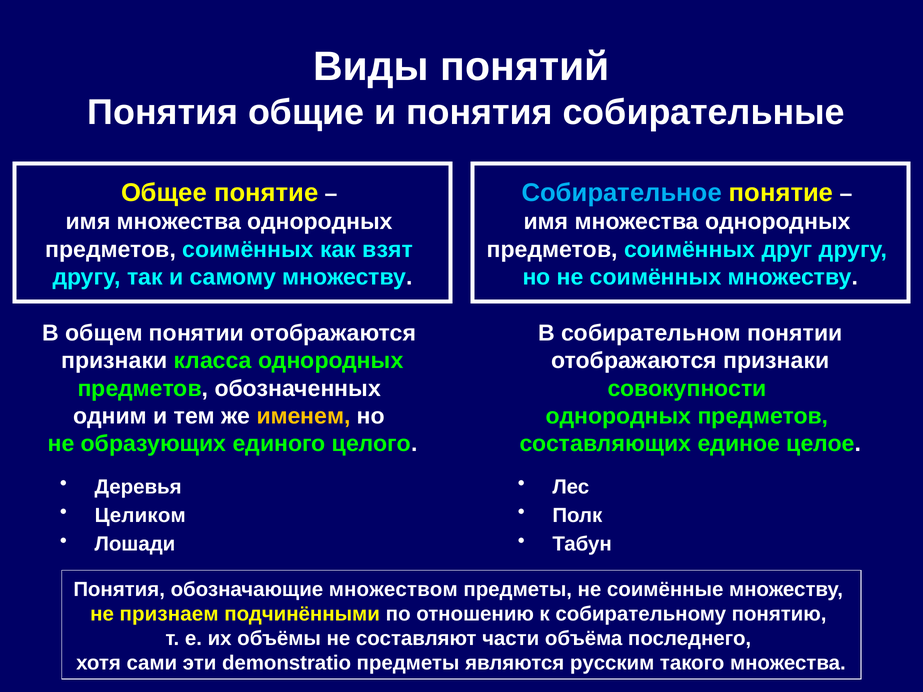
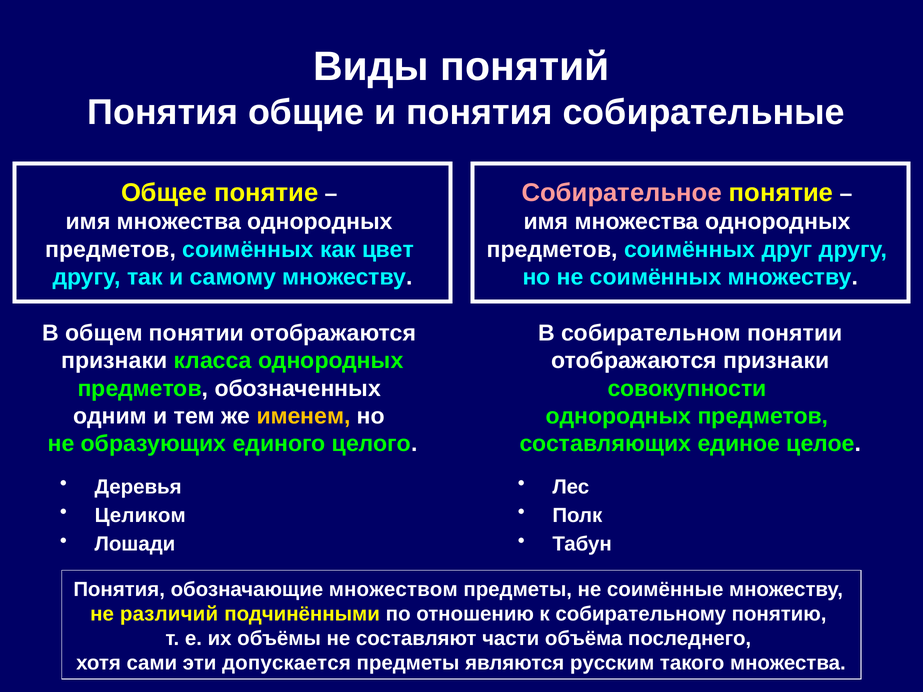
Собирательное colour: light blue -> pink
взят: взят -> цвет
признаем: признаем -> различий
demonstratio: demonstratio -> допускается
